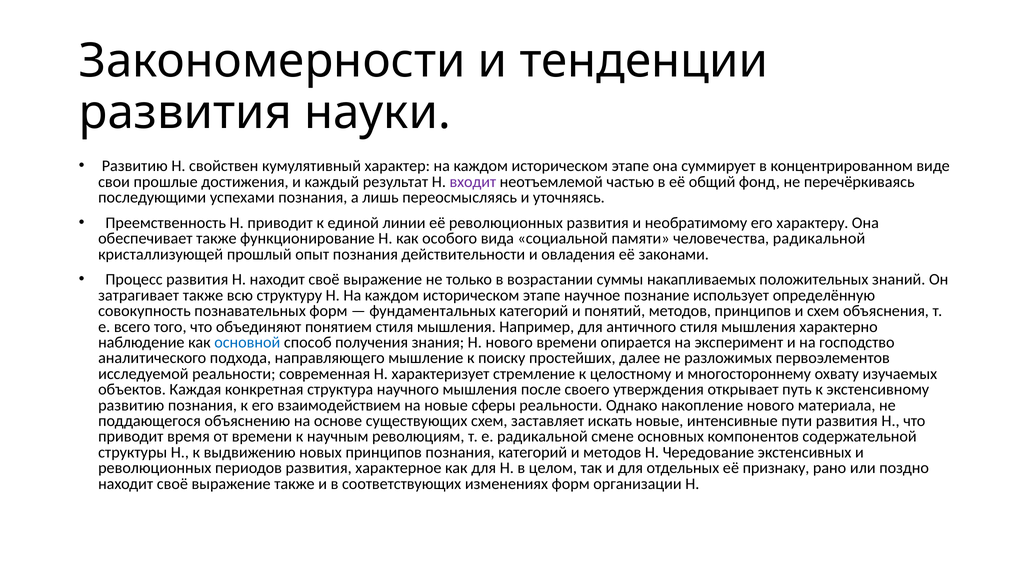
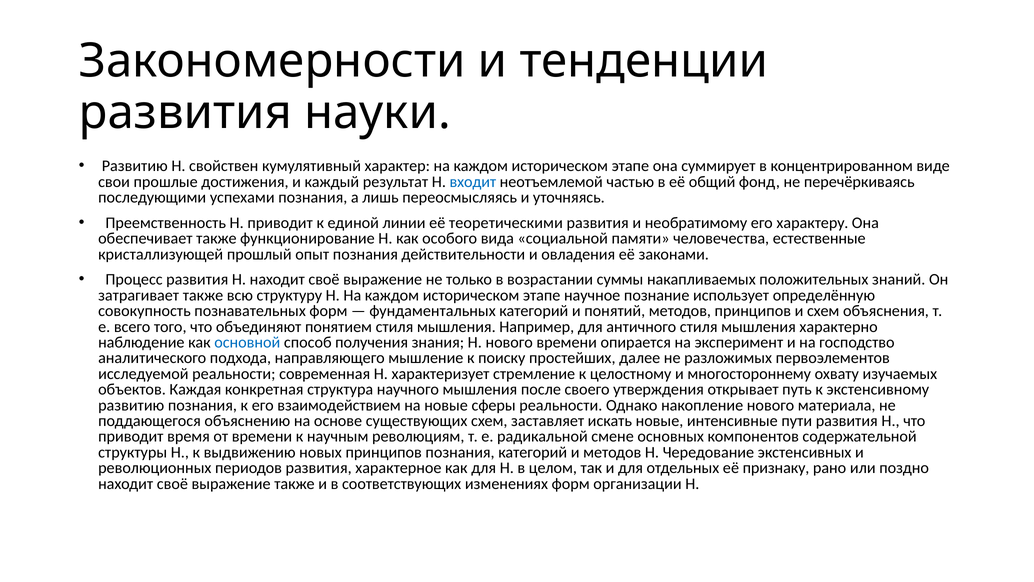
входит colour: purple -> blue
её революционных: революционных -> теоретическими
человечества радикальной: радикальной -> естественные
